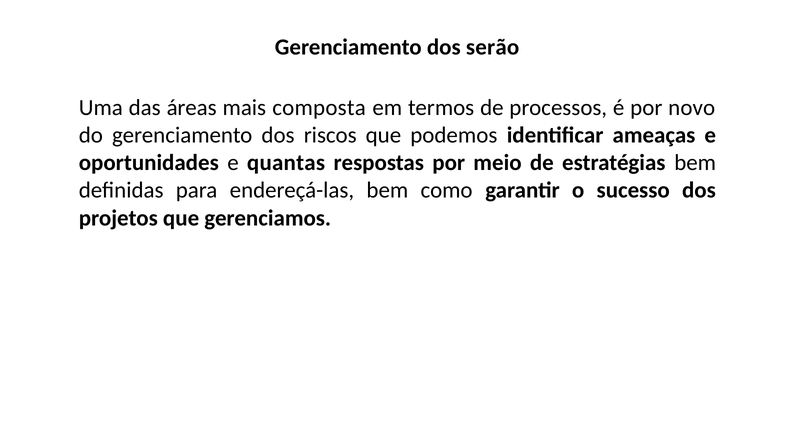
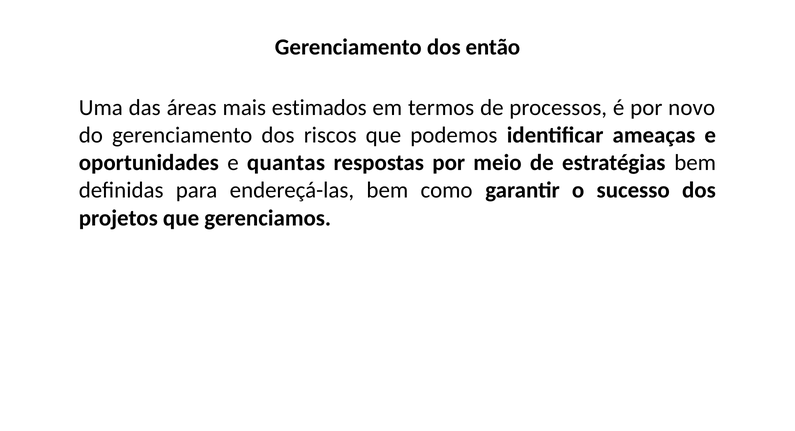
serão: serão -> então
composta: composta -> estimados
